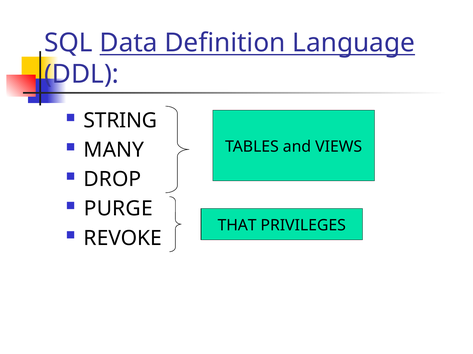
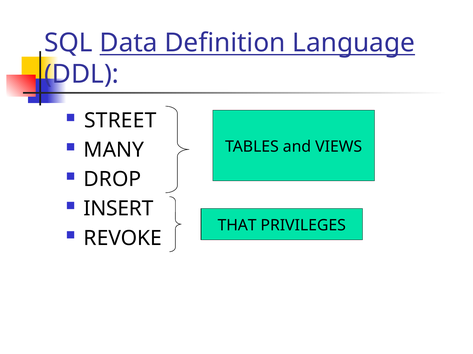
STRING: STRING -> STREET
PURGE: PURGE -> INSERT
